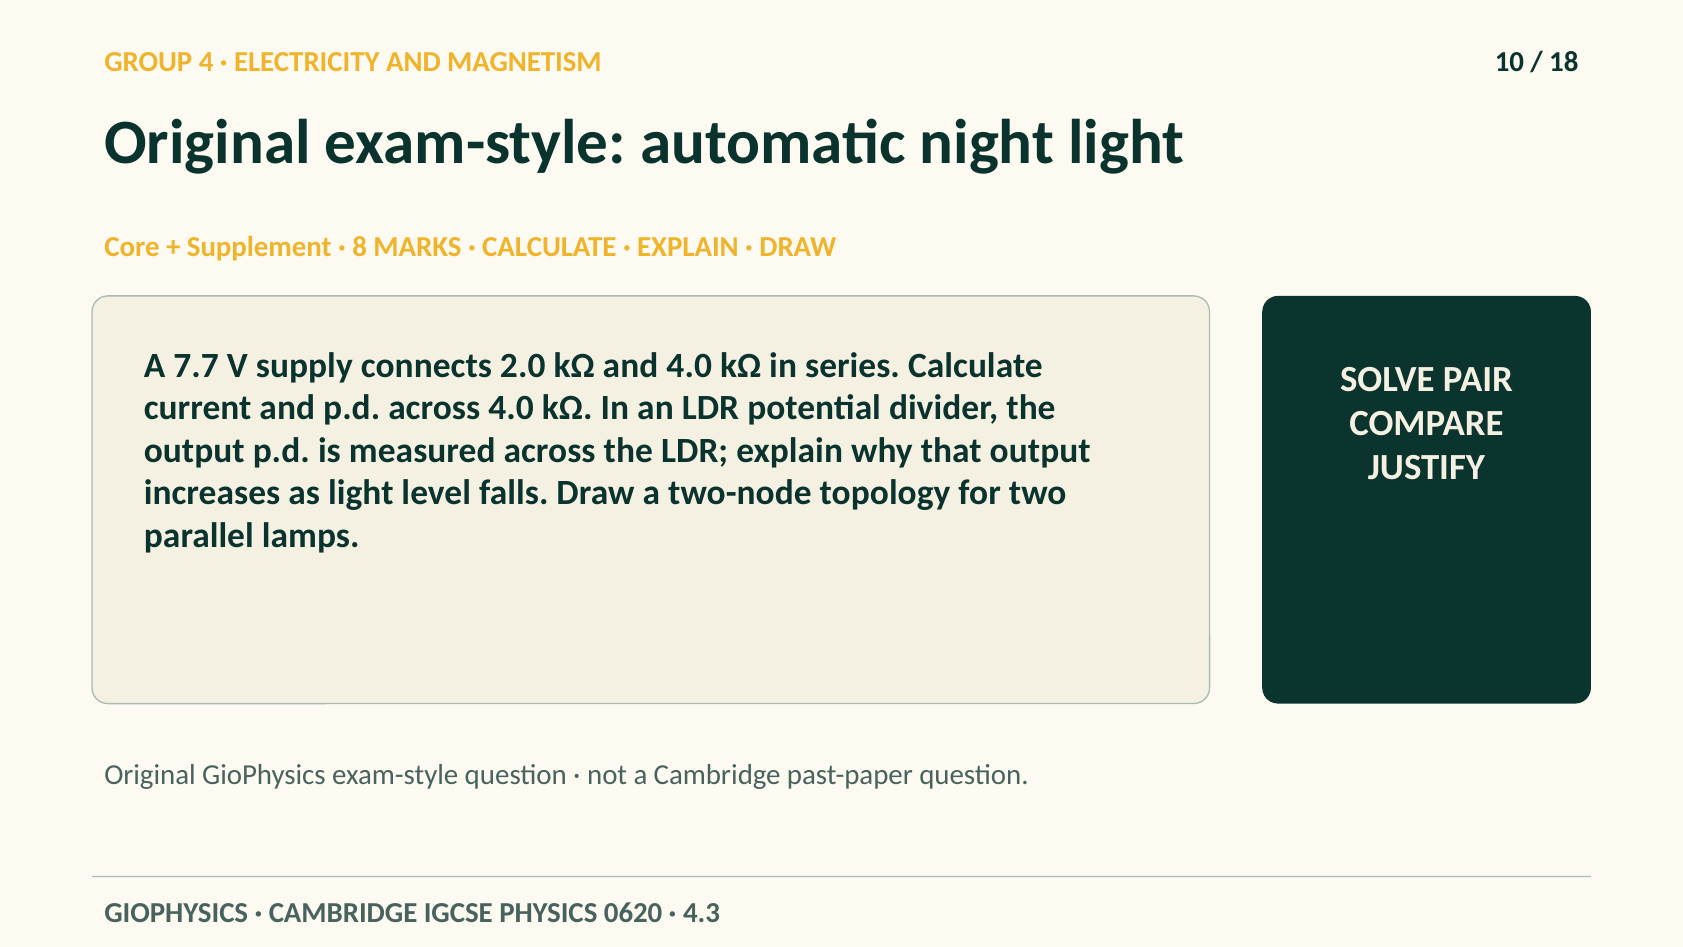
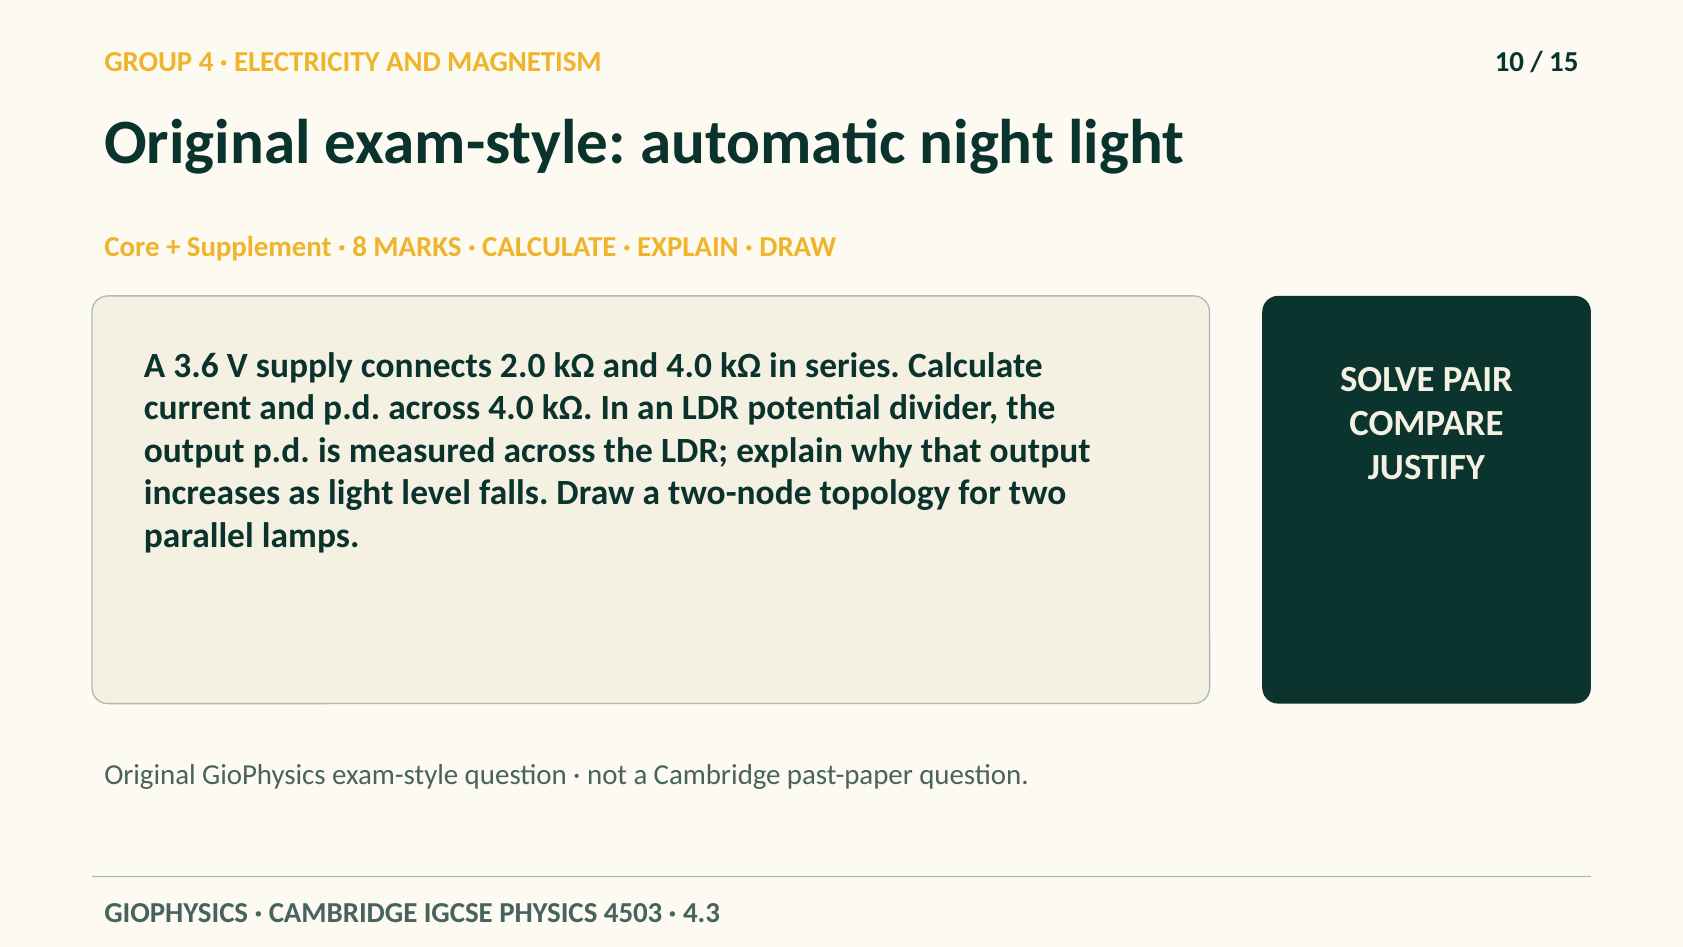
18: 18 -> 15
7.7: 7.7 -> 3.6
0620: 0620 -> 4503
